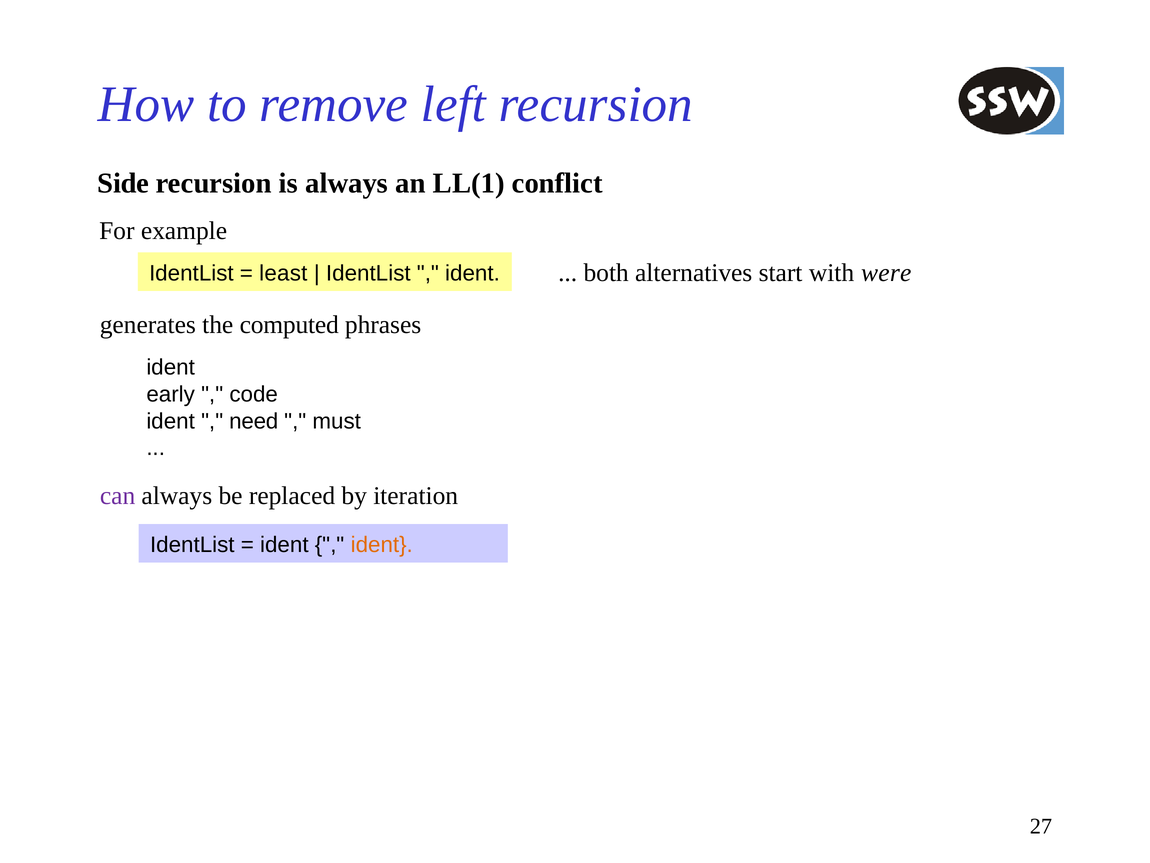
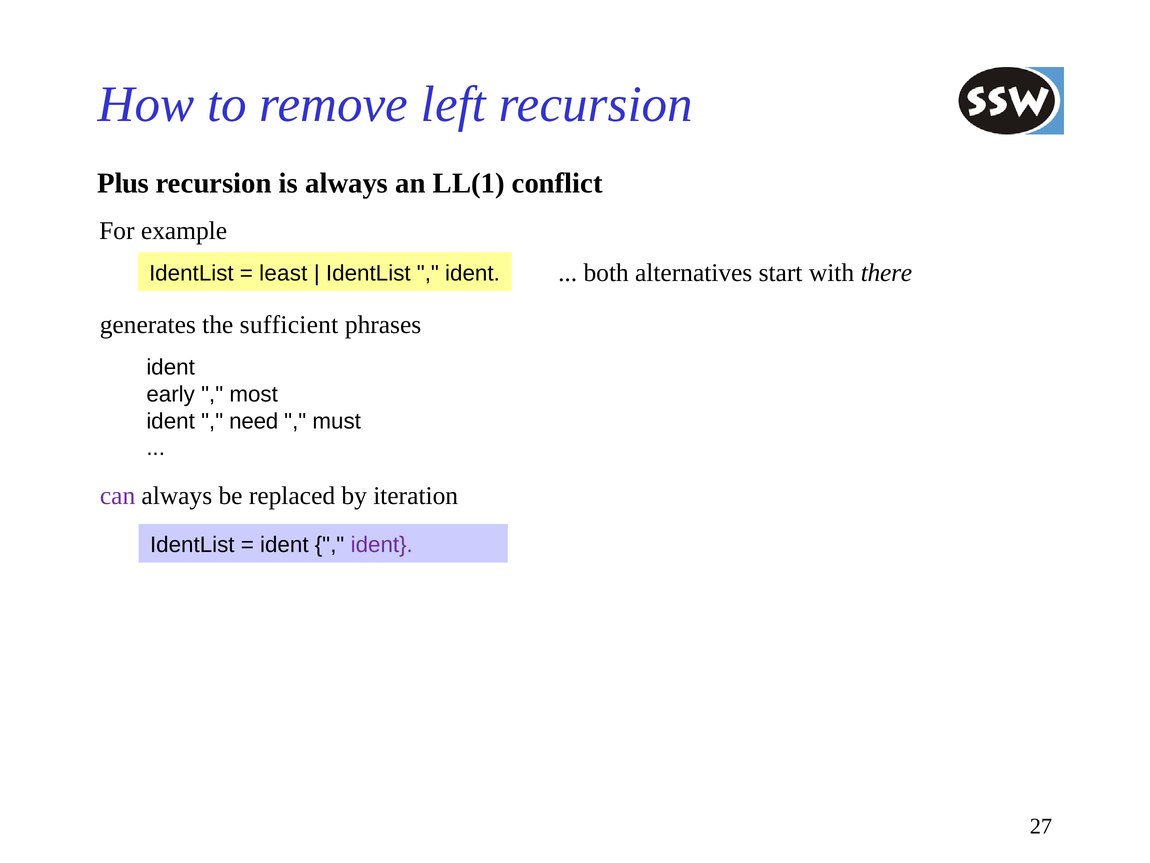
Side: Side -> Plus
were: were -> there
computed: computed -> sufficient
code: code -> most
ident at (382, 545) colour: orange -> purple
